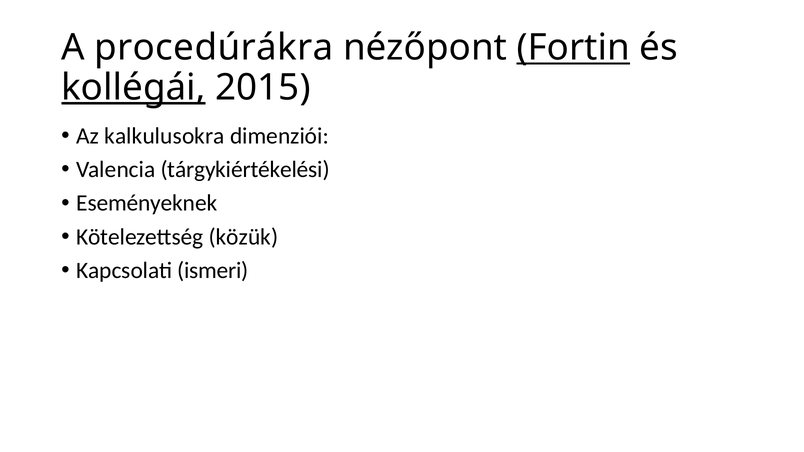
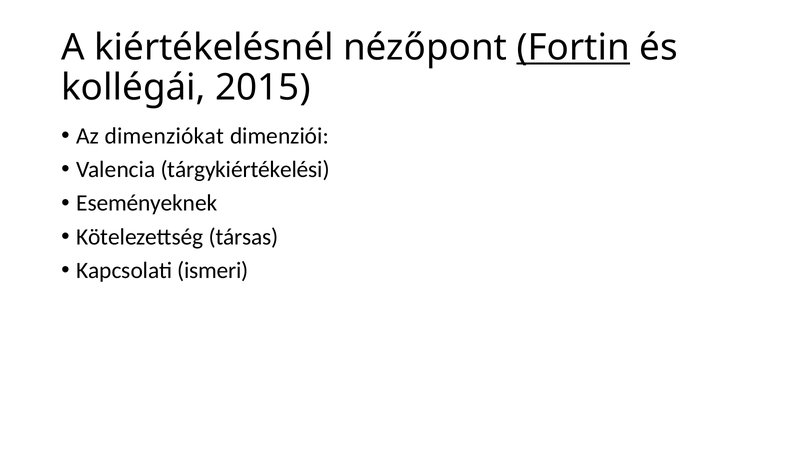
procedúrákra: procedúrákra -> kiértékelésnél
kollégái underline: present -> none
kalkulusokra: kalkulusokra -> dimenziókat
közük: közük -> társas
